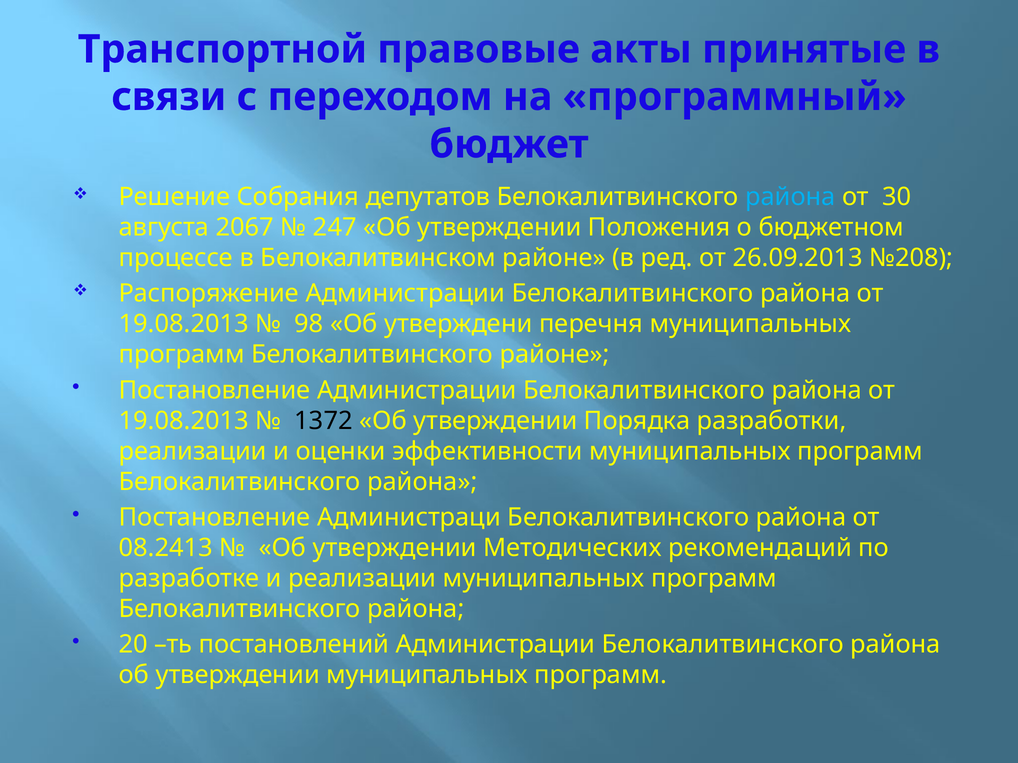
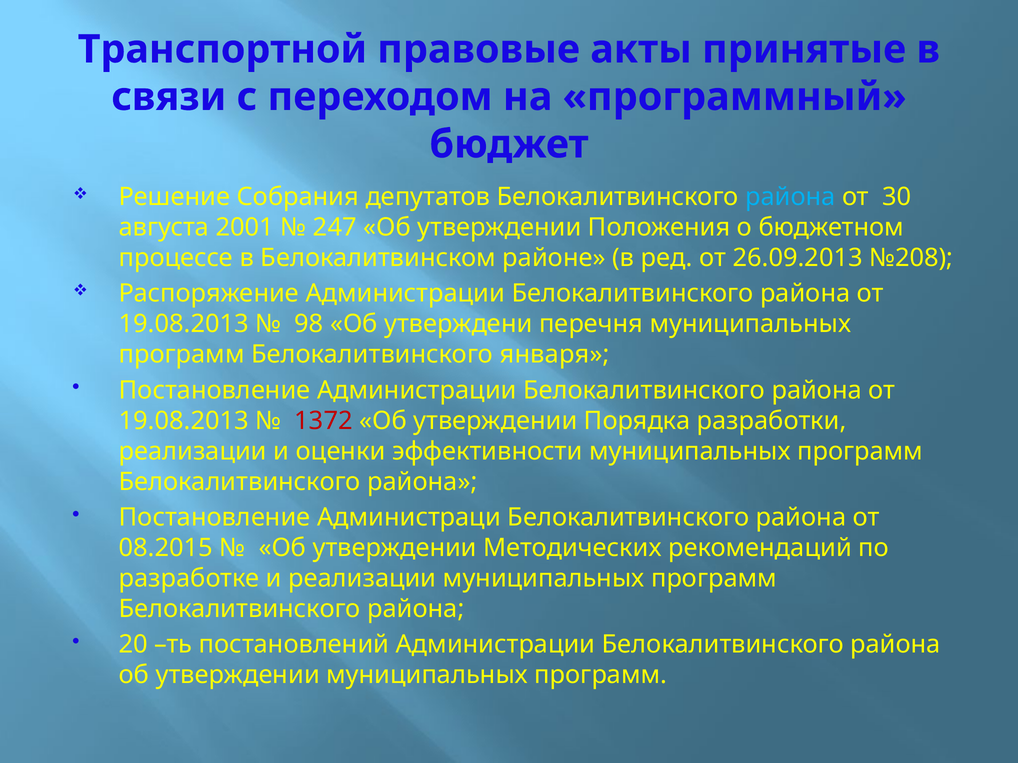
2067: 2067 -> 2001
Белокалитвинского районе: районе -> января
1372 colour: black -> red
08.2413: 08.2413 -> 08.2015
